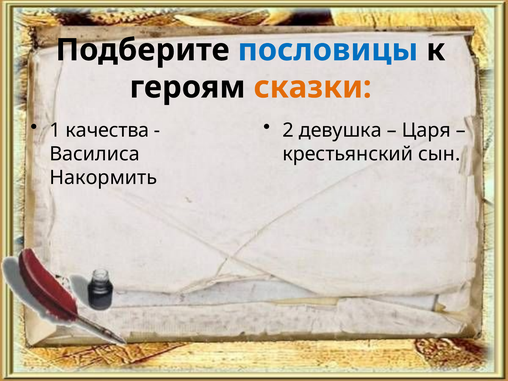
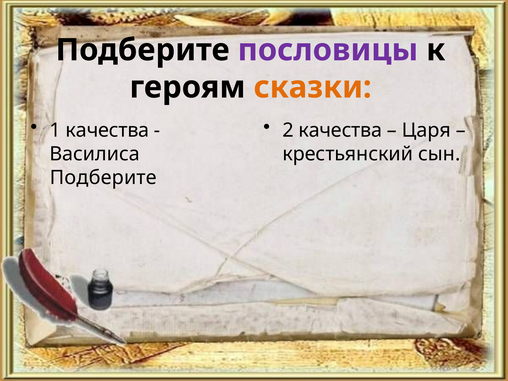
пословицы colour: blue -> purple
2 девушка: девушка -> качества
Накормить at (103, 178): Накормить -> Подберите
